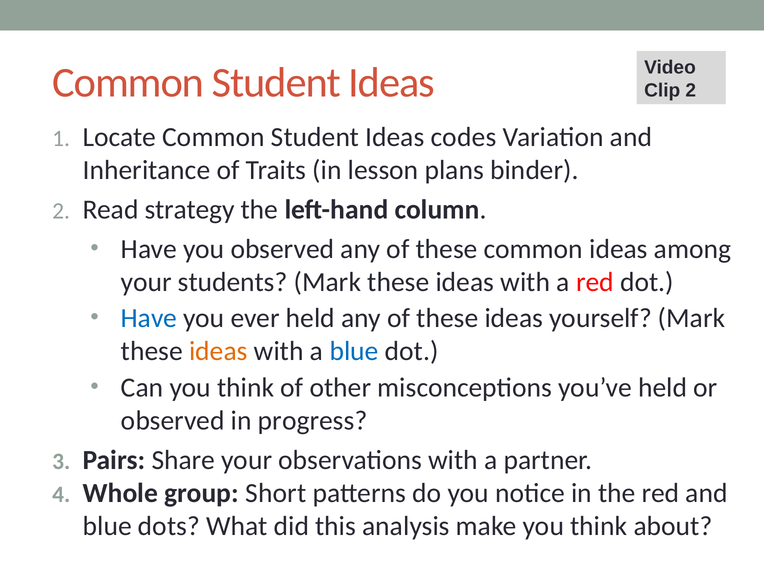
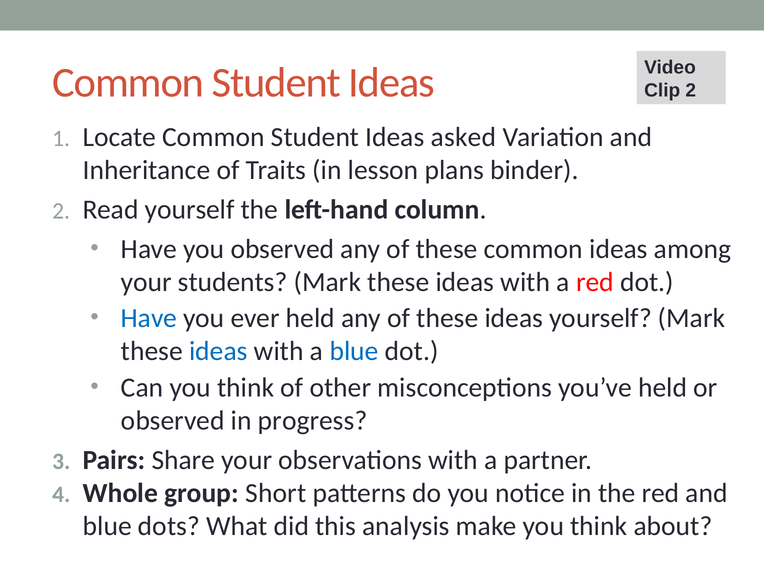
codes: codes -> asked
Read strategy: strategy -> yourself
ideas at (218, 351) colour: orange -> blue
